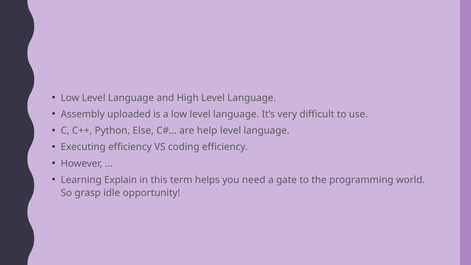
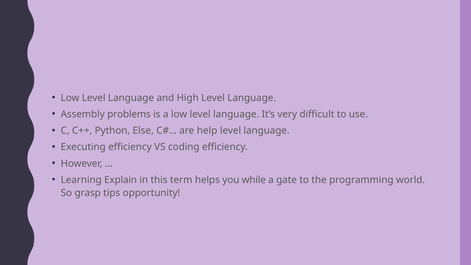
uploaded: uploaded -> problems
need: need -> while
idle: idle -> tips
